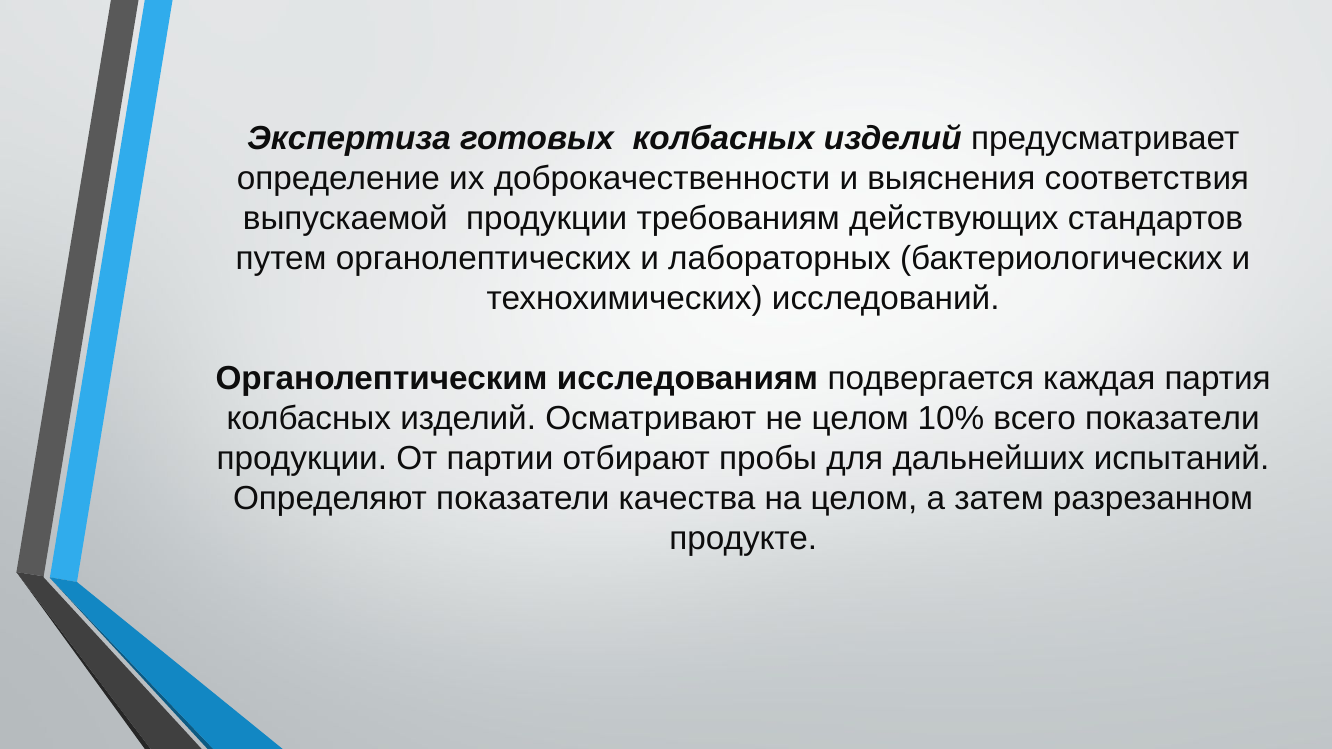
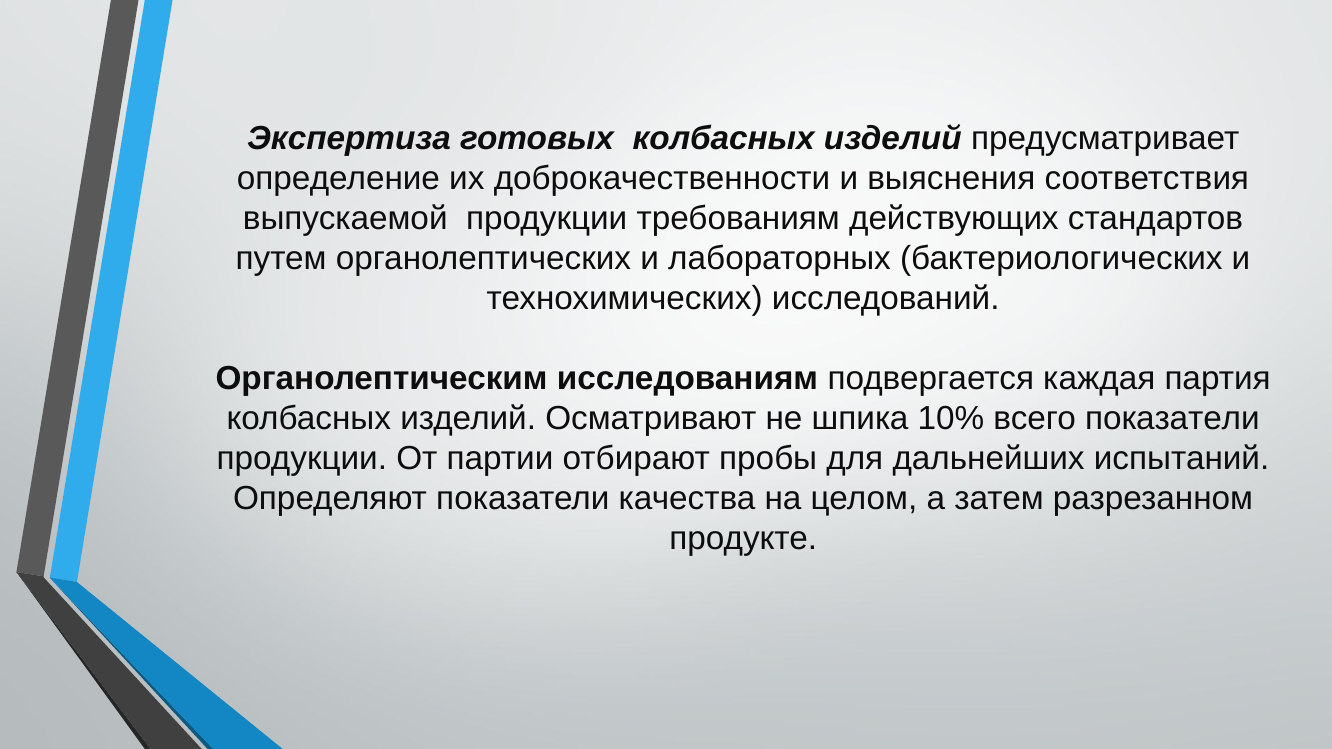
не целом: целом -> шпика
